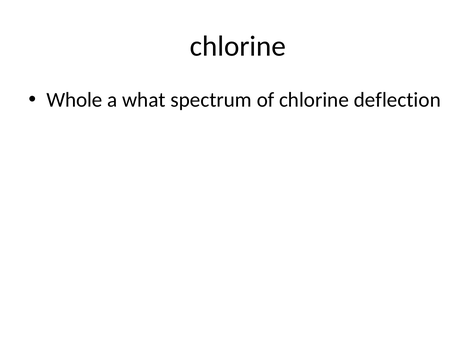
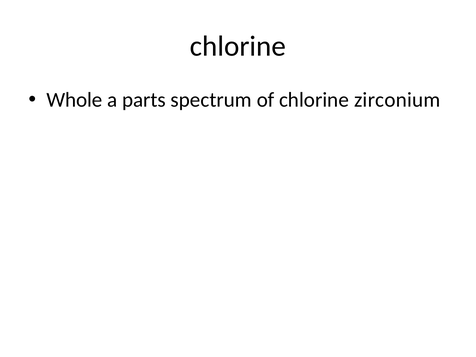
what: what -> parts
deflection: deflection -> zirconium
